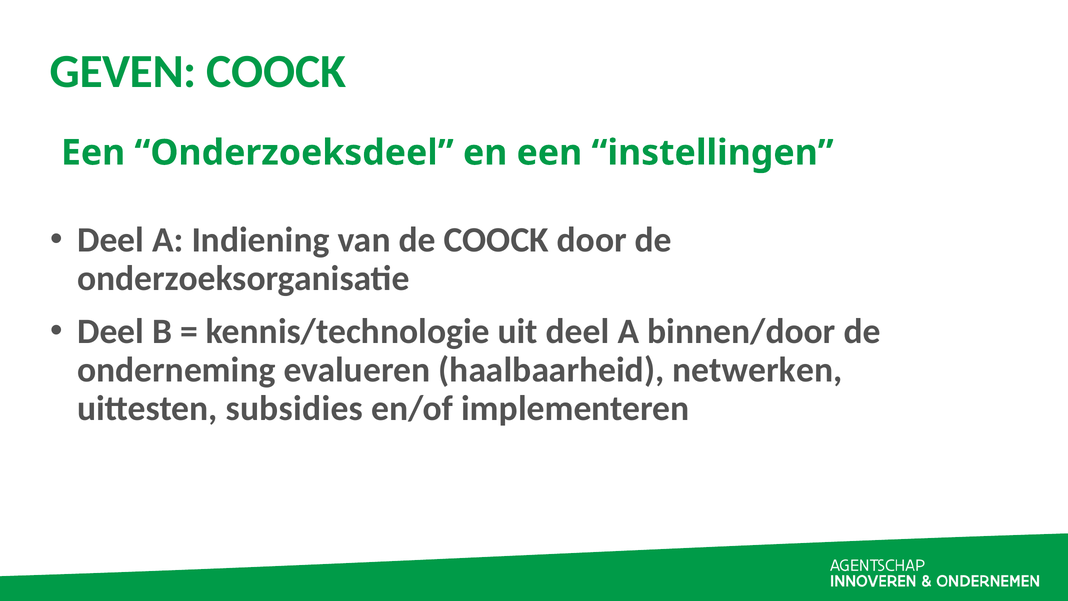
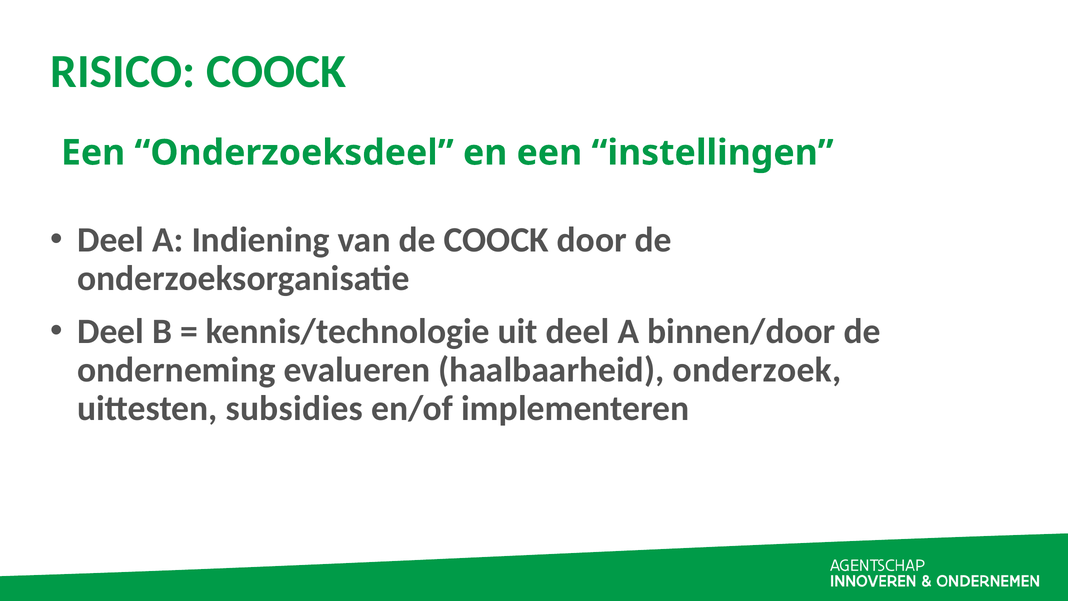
GEVEN: GEVEN -> RISICO
netwerken: netwerken -> onderzoek
